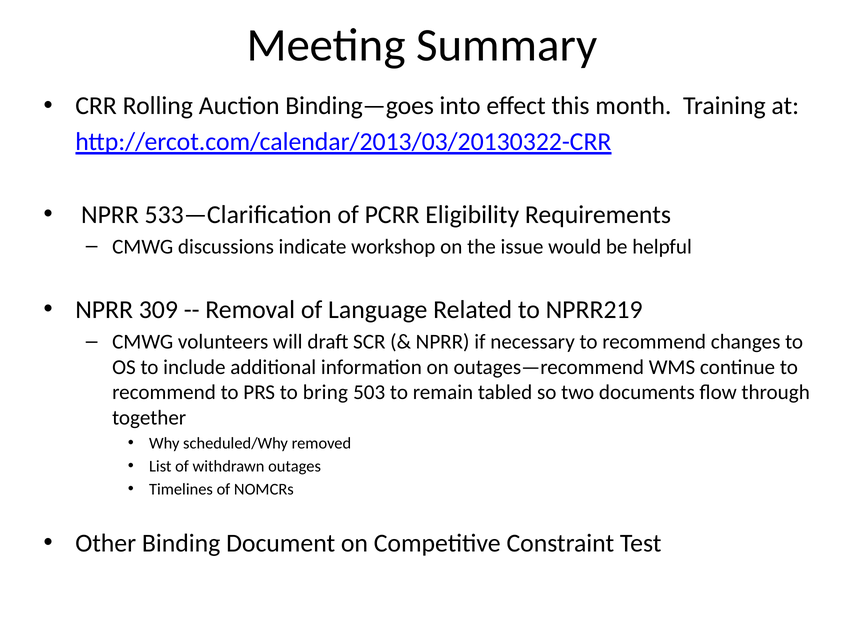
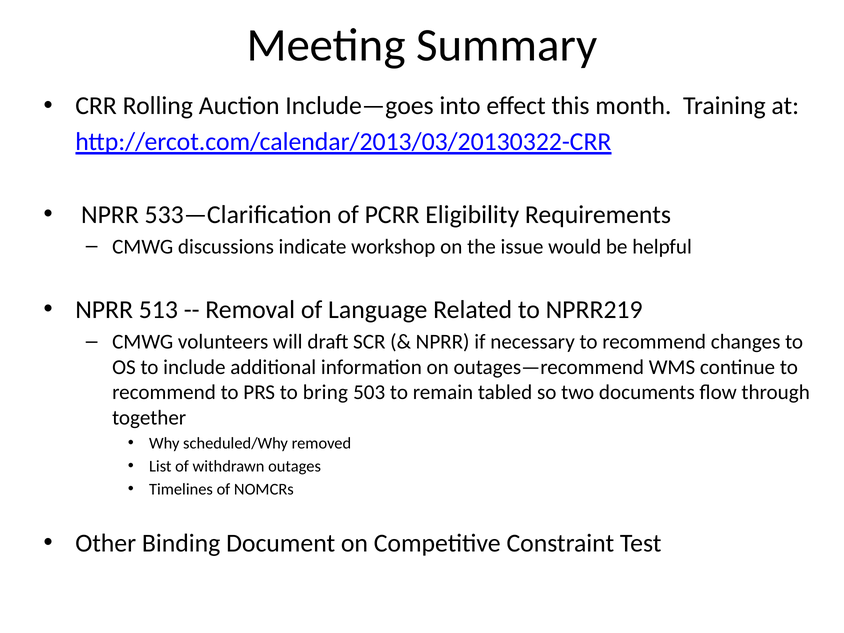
Binding—goes: Binding—goes -> Include—goes
309: 309 -> 513
